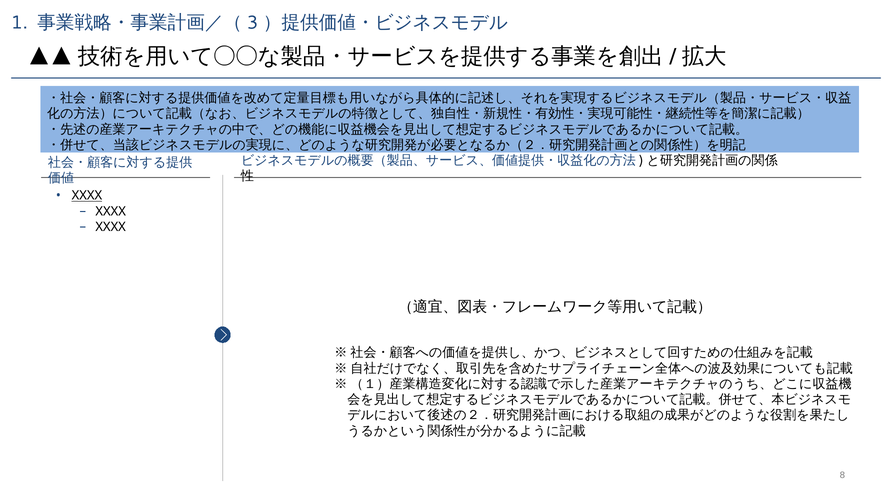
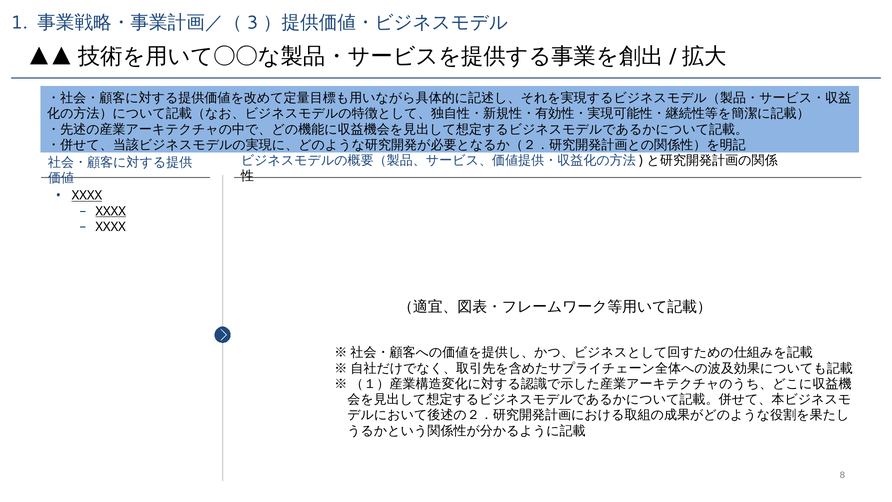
XXXX at (111, 211) underline: none -> present
